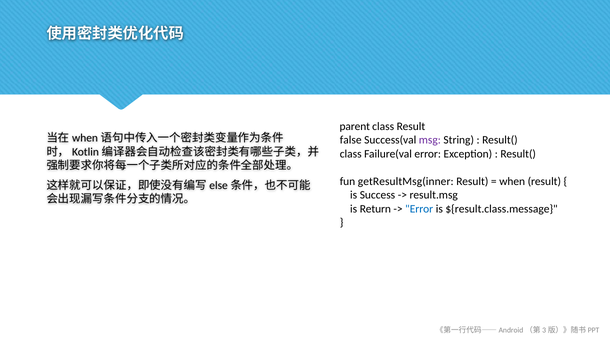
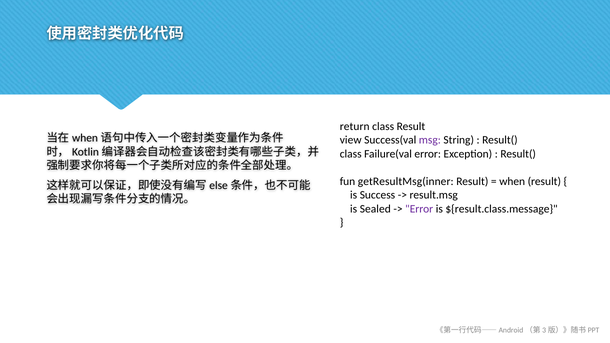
parent: parent -> return
false: false -> view
Return: Return -> Sealed
Error at (419, 209) colour: blue -> purple
